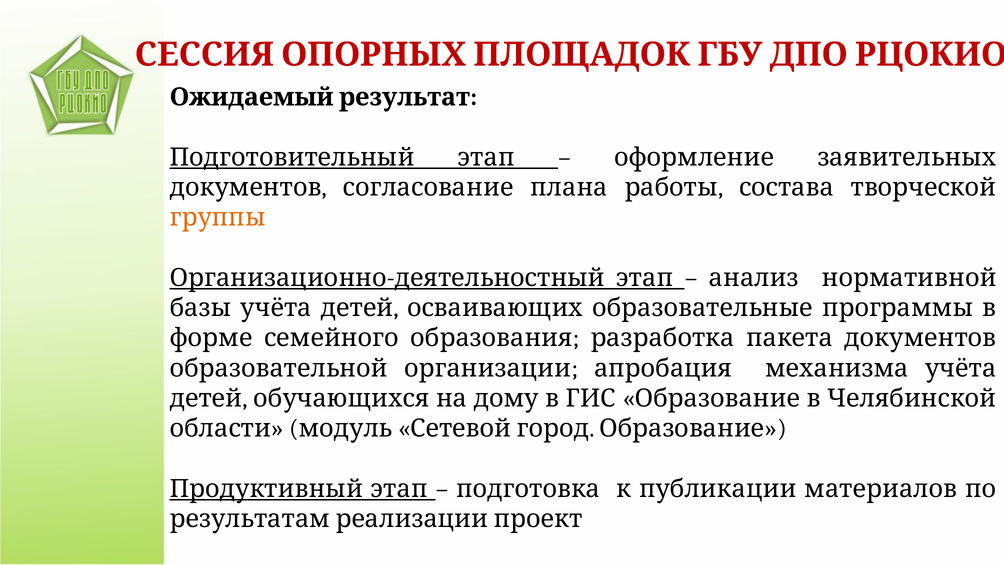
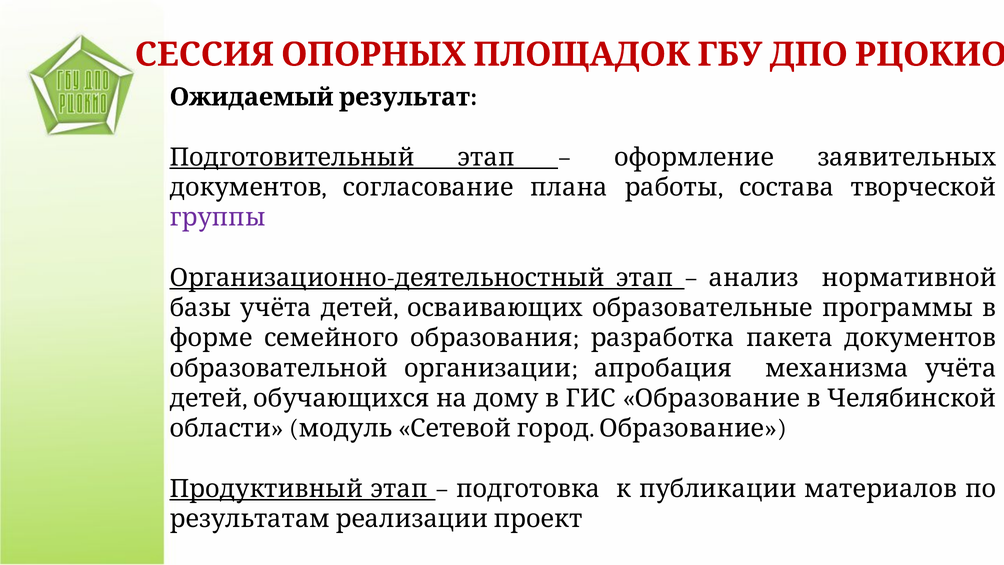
группы colour: orange -> purple
